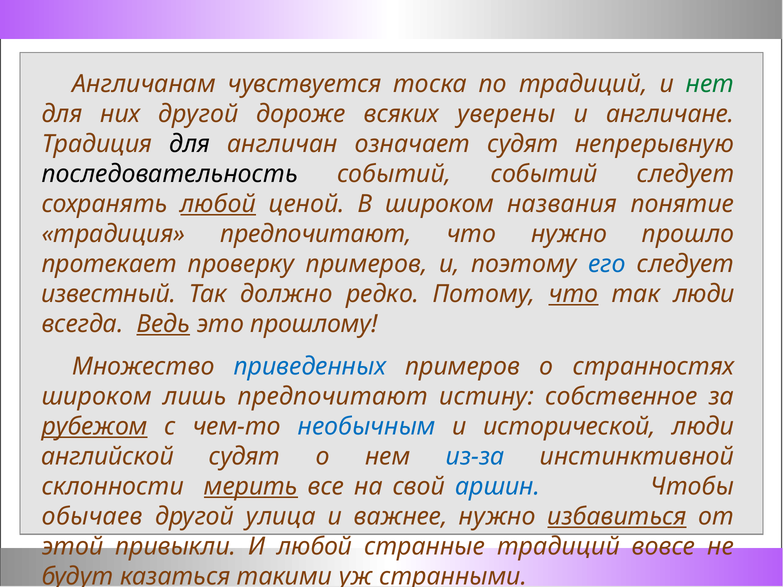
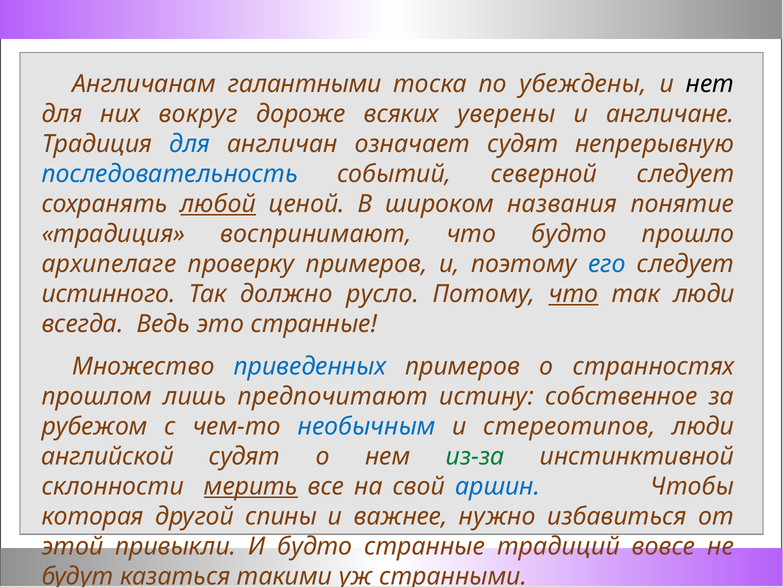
чувствуется: чувствуется -> галантными
по традиций: традиций -> убеждены
нет colour: green -> black
них другой: другой -> вокруг
для at (190, 144) colour: black -> blue
последовательность colour: black -> blue
событий событий: событий -> северной
традиция предпочитают: предпочитают -> воспринимают
что нужно: нужно -> будто
протекает: протекает -> архипелаге
известный: известный -> истинного
редко: редко -> русло
Ведь underline: present -> none
это прошлому: прошлому -> странные
широком at (97, 397): широком -> прошлом
рубежом underline: present -> none
исторической: исторической -> стереотипов
из-за colour: blue -> green
обычаев: обычаев -> которая
улица: улица -> спины
избавиться underline: present -> none
И любой: любой -> будто
